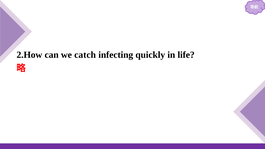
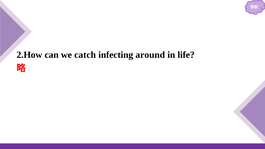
quickly: quickly -> around
